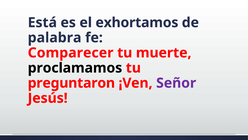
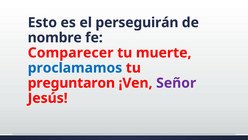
Está: Está -> Esto
exhortamos: exhortamos -> perseguirán
palabra: palabra -> nombre
proclamamos colour: black -> blue
